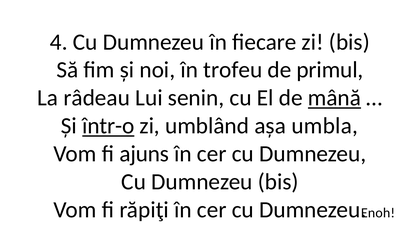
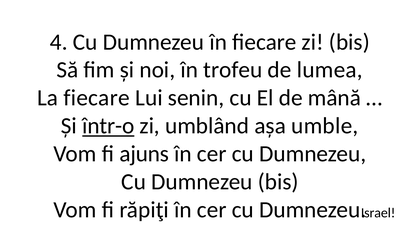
primul: primul -> lumea
La râdeau: râdeau -> fiecare
mână underline: present -> none
umbla: umbla -> umble
Enoh: Enoh -> Israel
